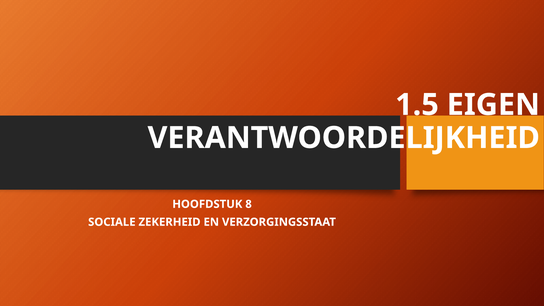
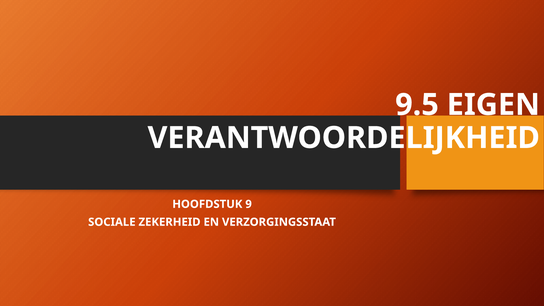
1.5: 1.5 -> 9.5
8: 8 -> 9
